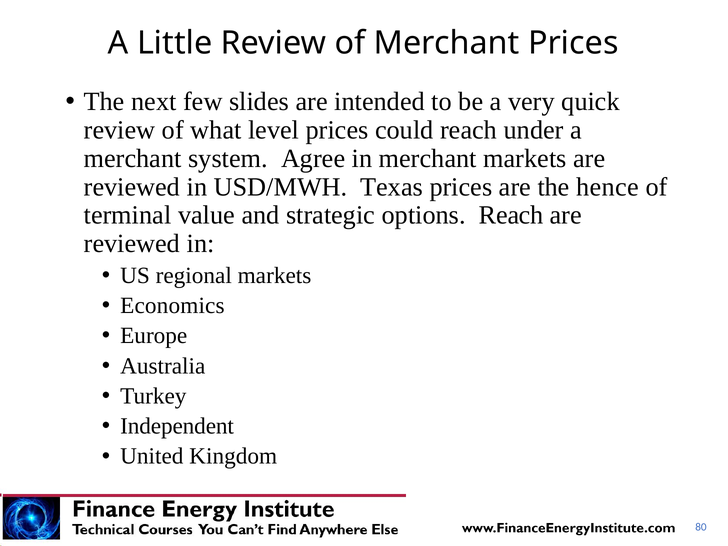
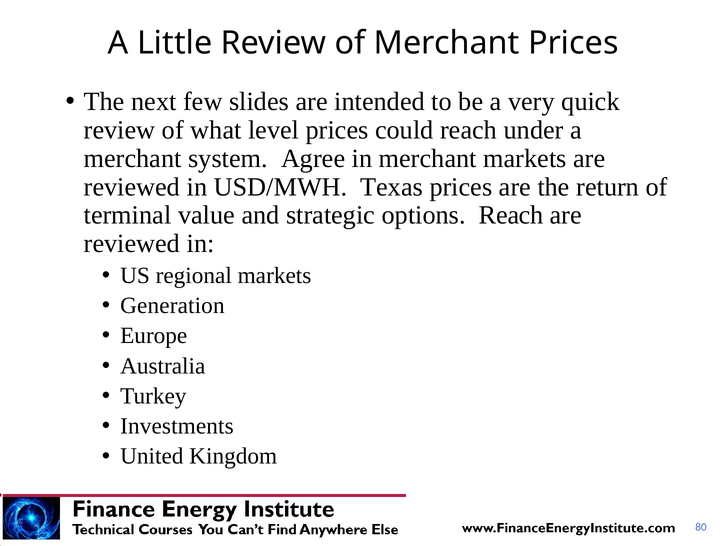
hence: hence -> return
Economics: Economics -> Generation
Independent: Independent -> Investments
